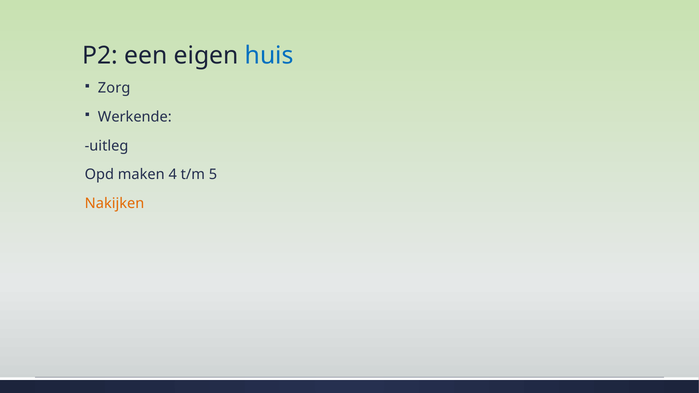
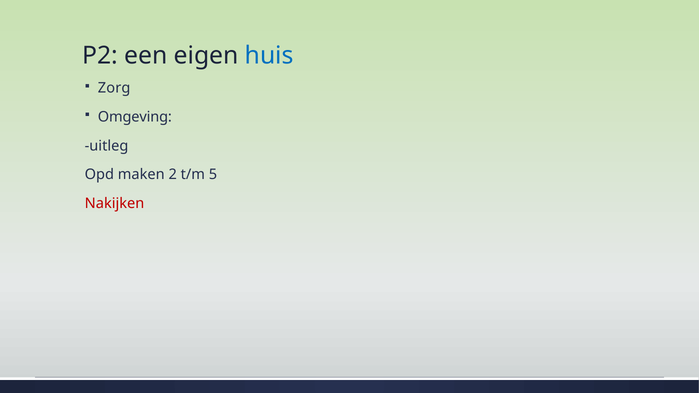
Werkende: Werkende -> Omgeving
4: 4 -> 2
Nakijken colour: orange -> red
